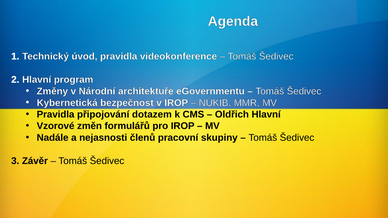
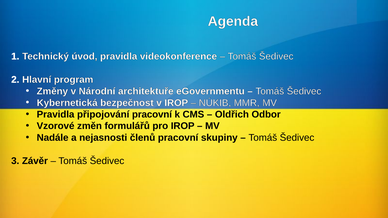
připojování dotazem: dotazem -> pracovní
Oldřich Hlavní: Hlavní -> Odbor
